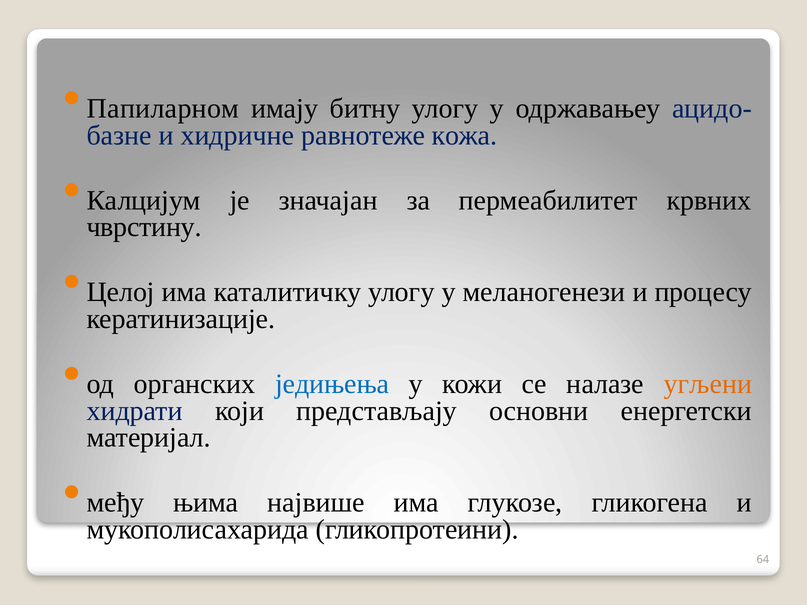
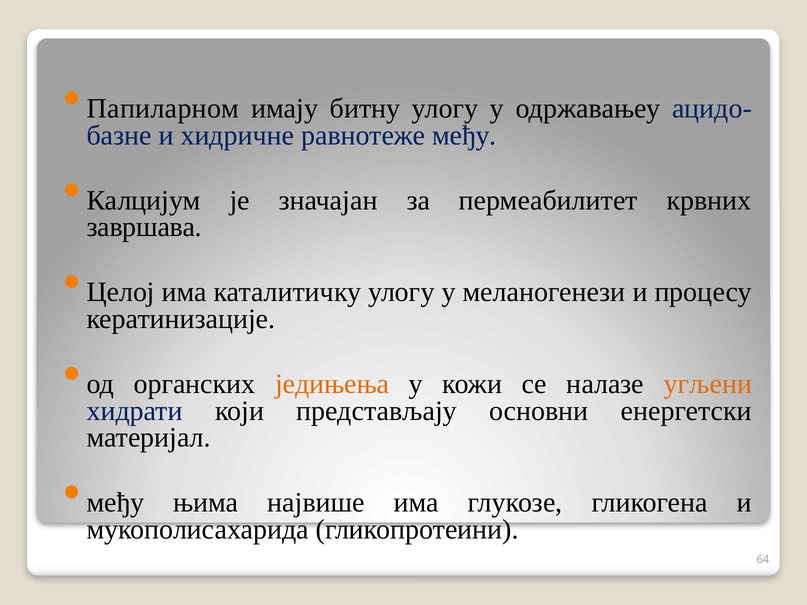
равнотеже кожа: кожа -> међу
чврстину: чврстину -> завршава
једињења colour: blue -> orange
